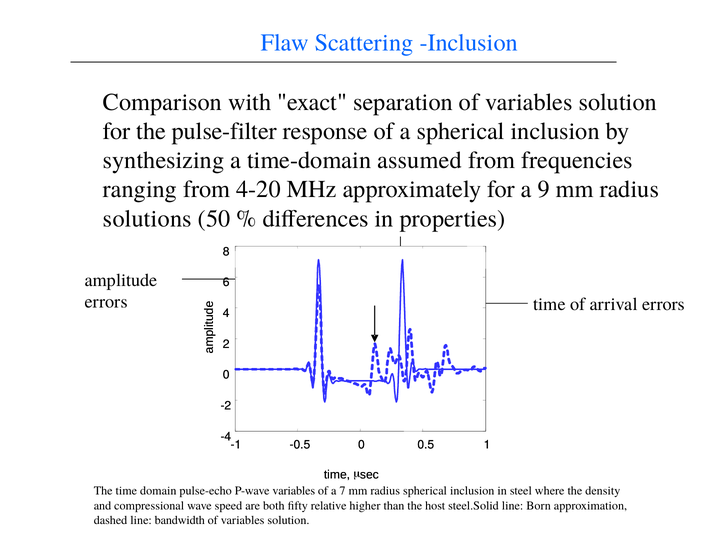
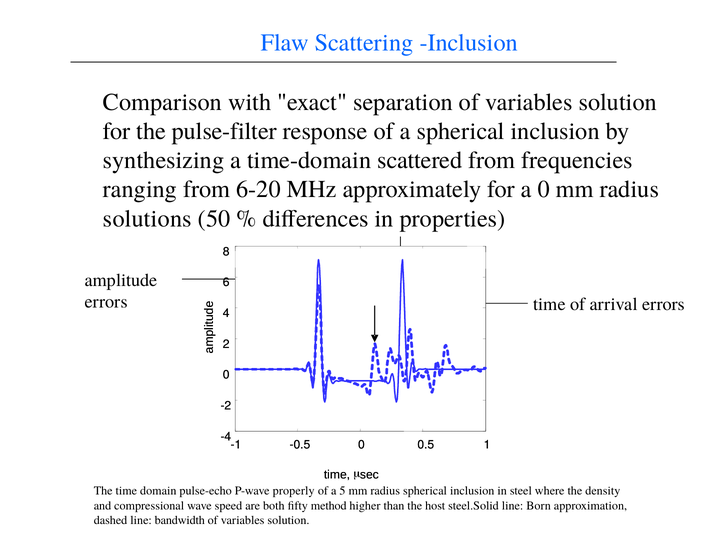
assumed: assumed -> scattered
4-20: 4-20 -> 6-20
a 9: 9 -> 0
P-wave variables: variables -> properly
7: 7 -> 5
relative: relative -> method
